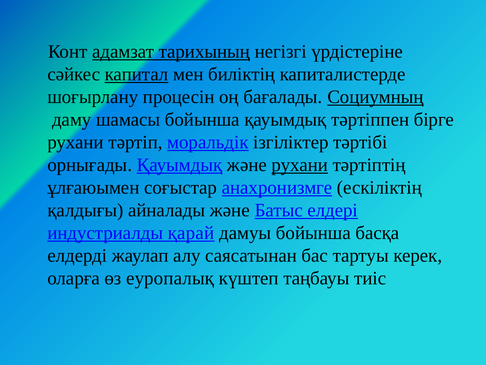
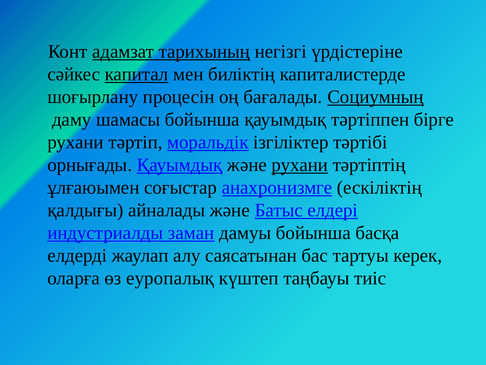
қарай: қарай -> заман
